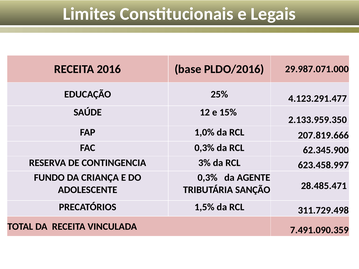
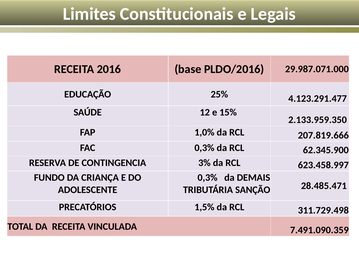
AGENTE: AGENTE -> DEMAIS
